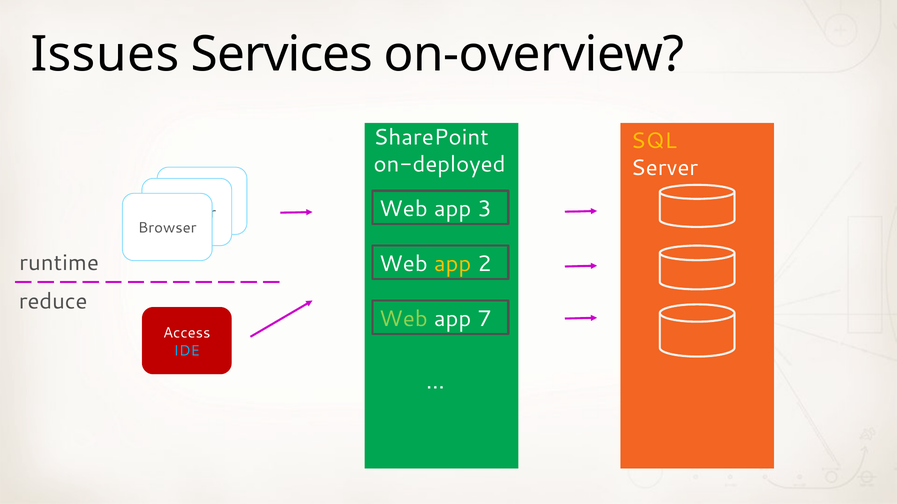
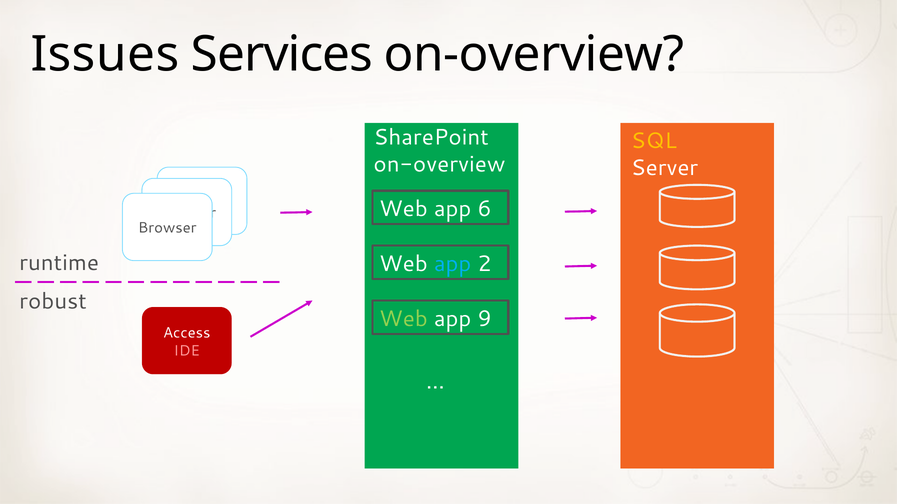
on-deployed at (440, 165): on-deployed -> on-overview
3: 3 -> 6
app at (453, 264) colour: yellow -> light blue
reduce: reduce -> robust
7: 7 -> 9
IDE colour: light blue -> pink
